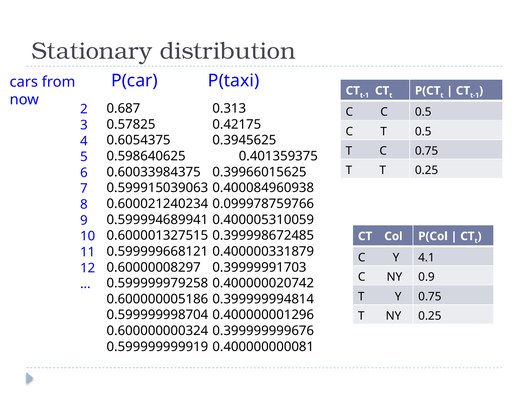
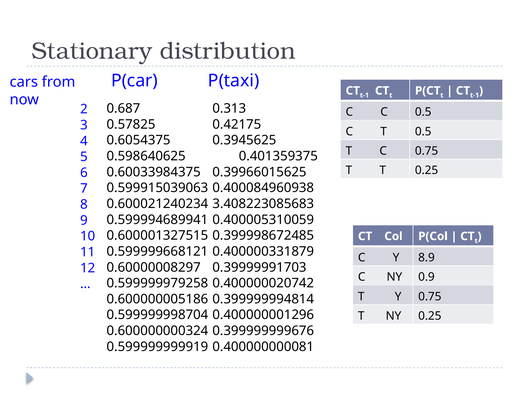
0.099978759766: 0.099978759766 -> 3.408223085683
4.1: 4.1 -> 8.9
